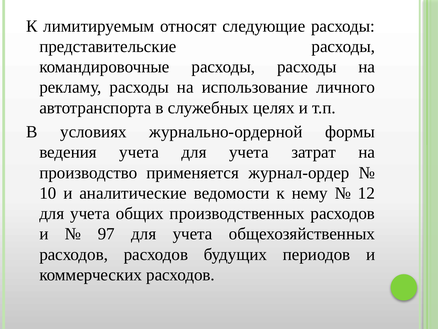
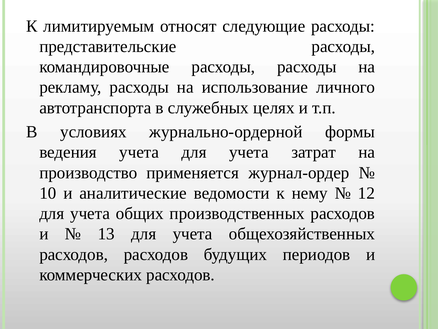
97: 97 -> 13
